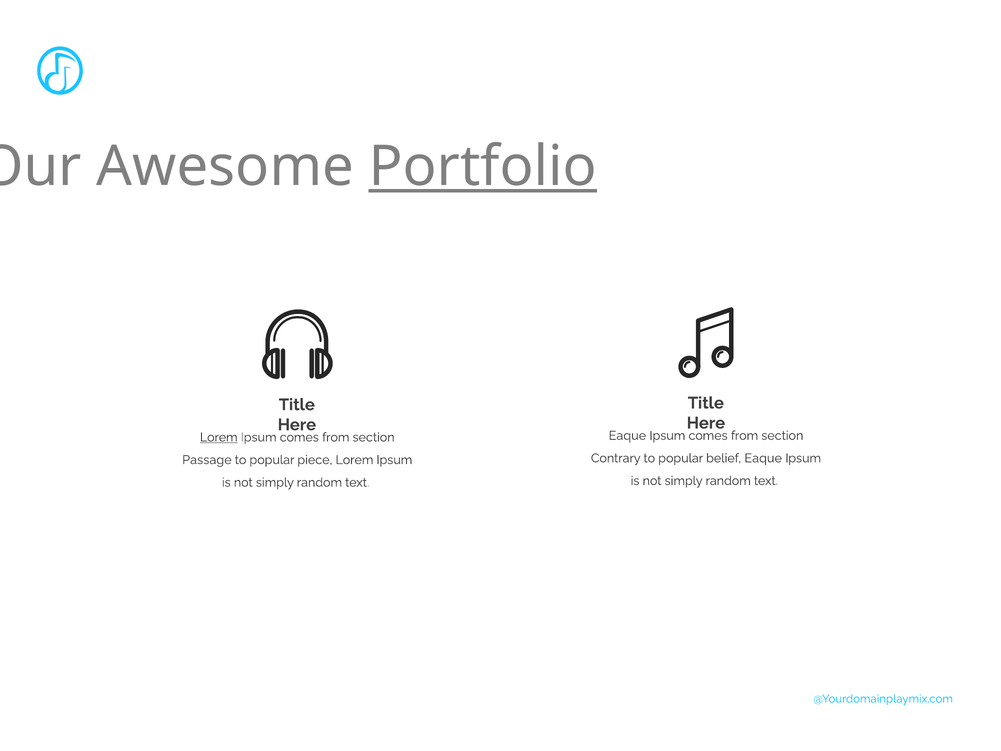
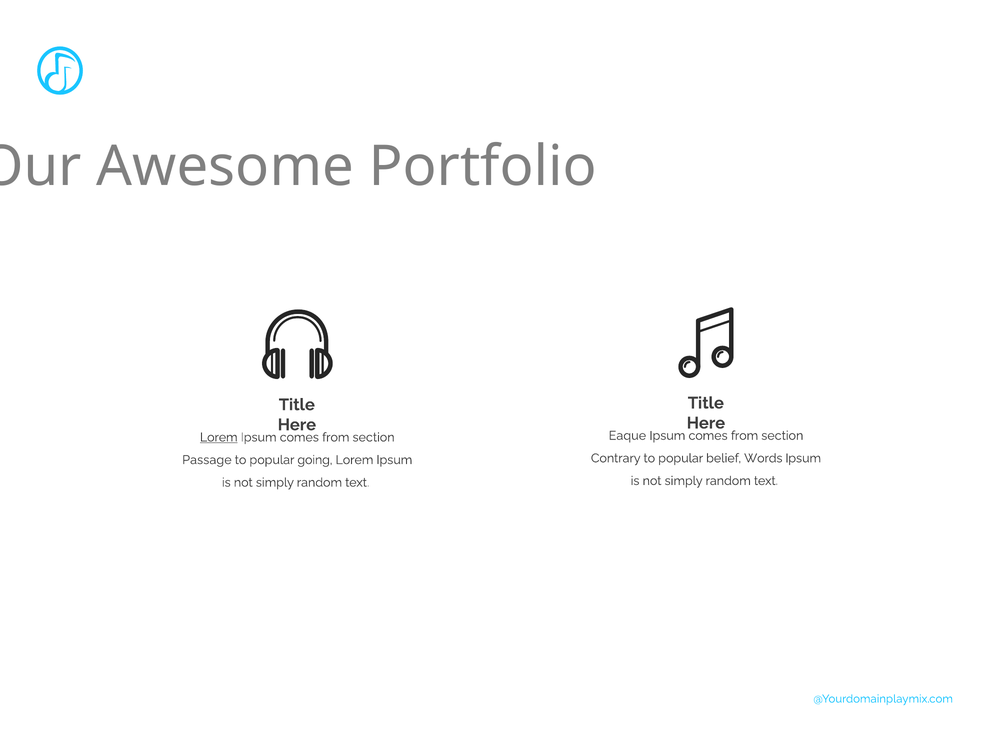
Portfolio underline: present -> none
belief Eaque: Eaque -> Words
piece: piece -> going
